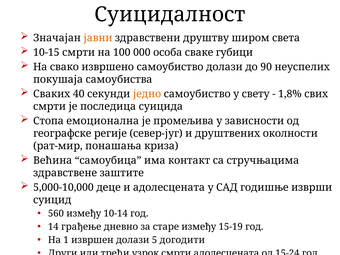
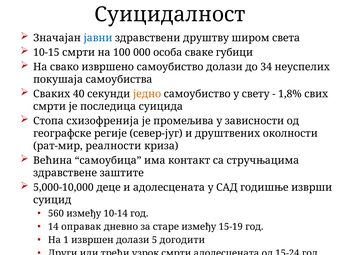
јавни colour: orange -> blue
90: 90 -> 34
емоционална: емоционална -> схизофренија
понашања: понашања -> реалности
грађење: грађење -> оправак
